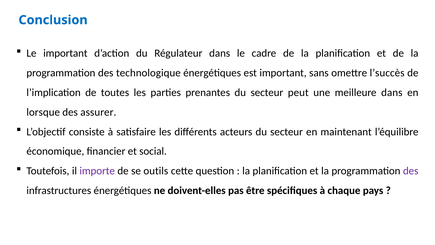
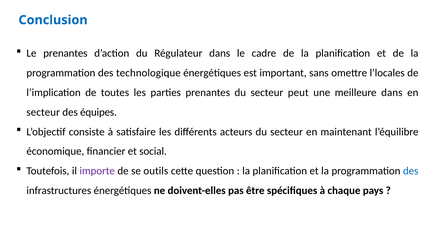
Le important: important -> prenantes
l’succès: l’succès -> l’locales
lorsque at (43, 112): lorsque -> secteur
assurer: assurer -> équipes
des at (411, 171) colour: purple -> blue
